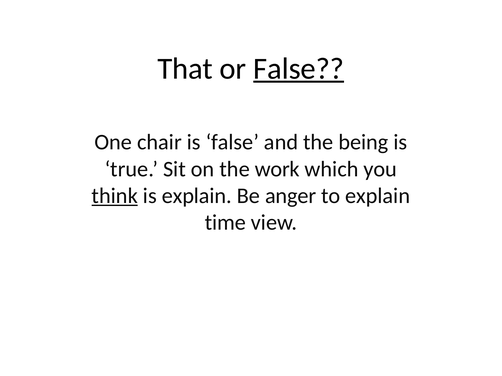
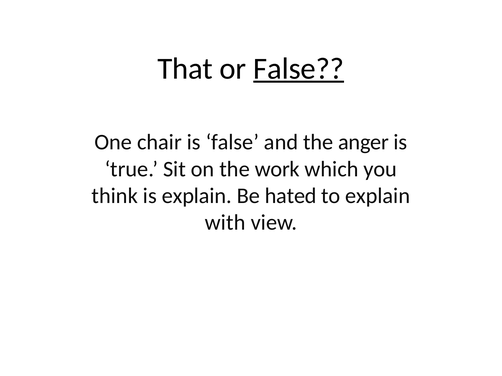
being: being -> anger
think underline: present -> none
anger: anger -> hated
time: time -> with
